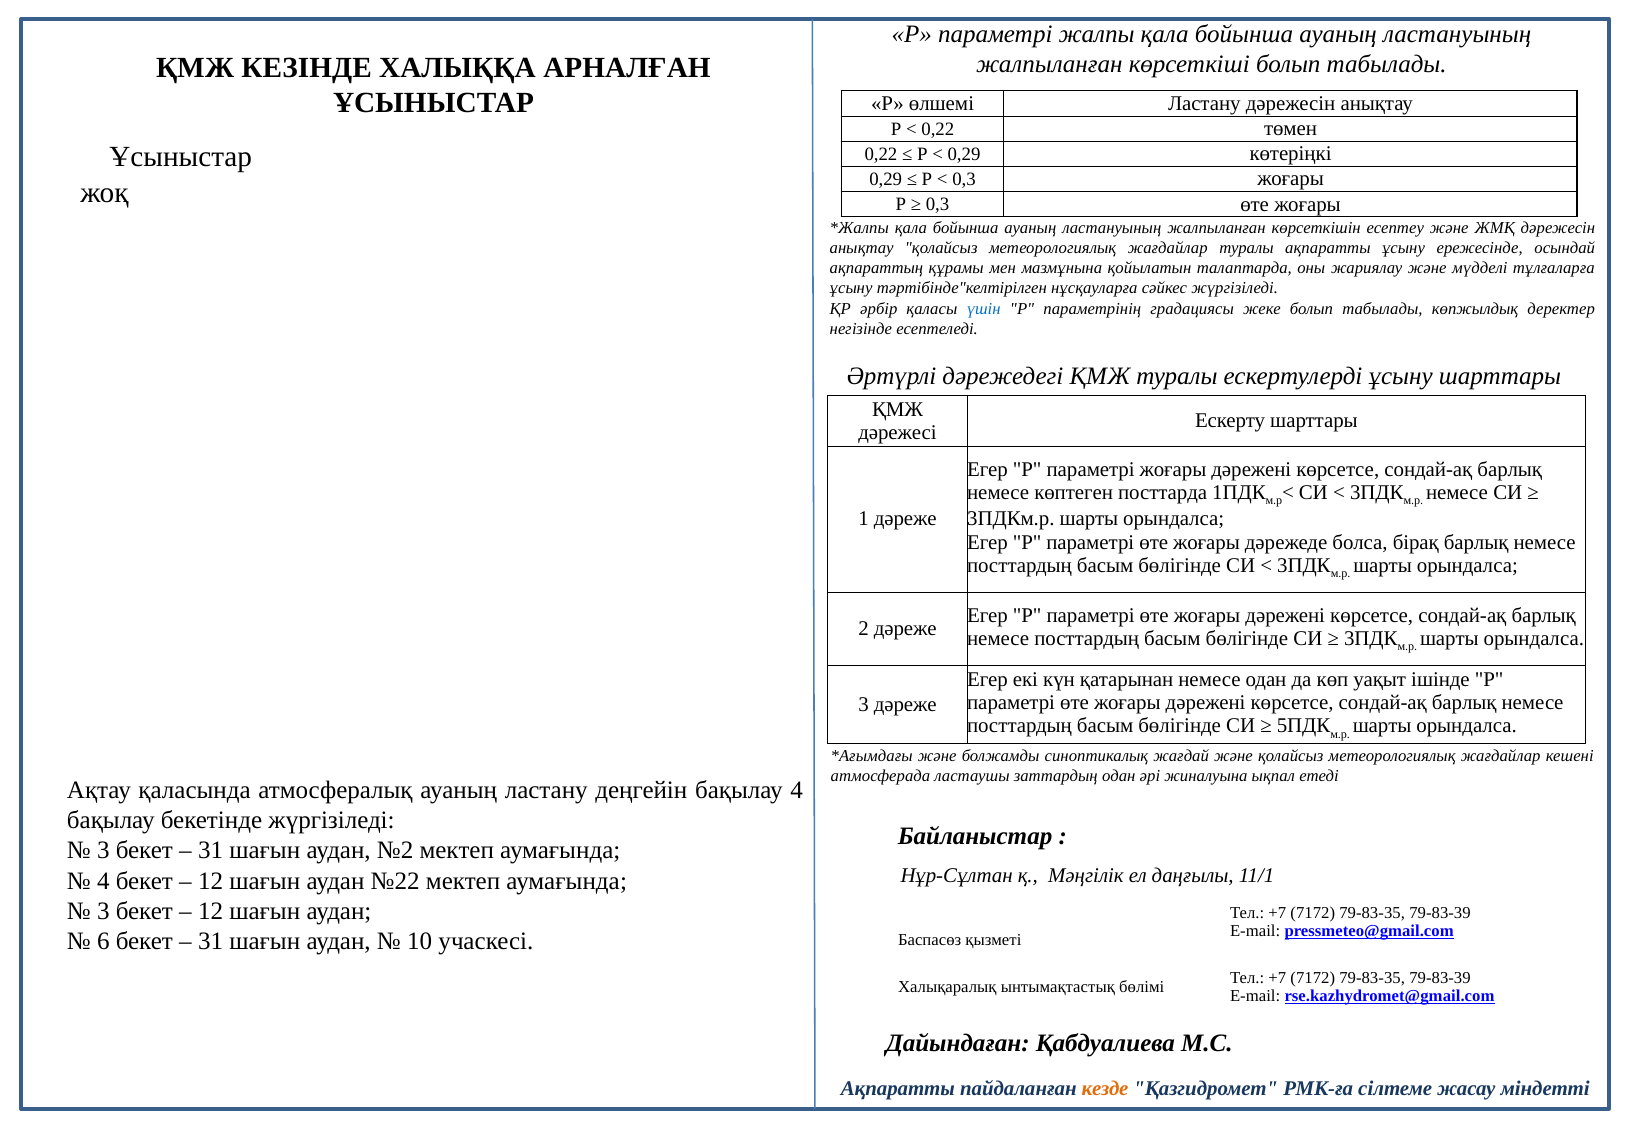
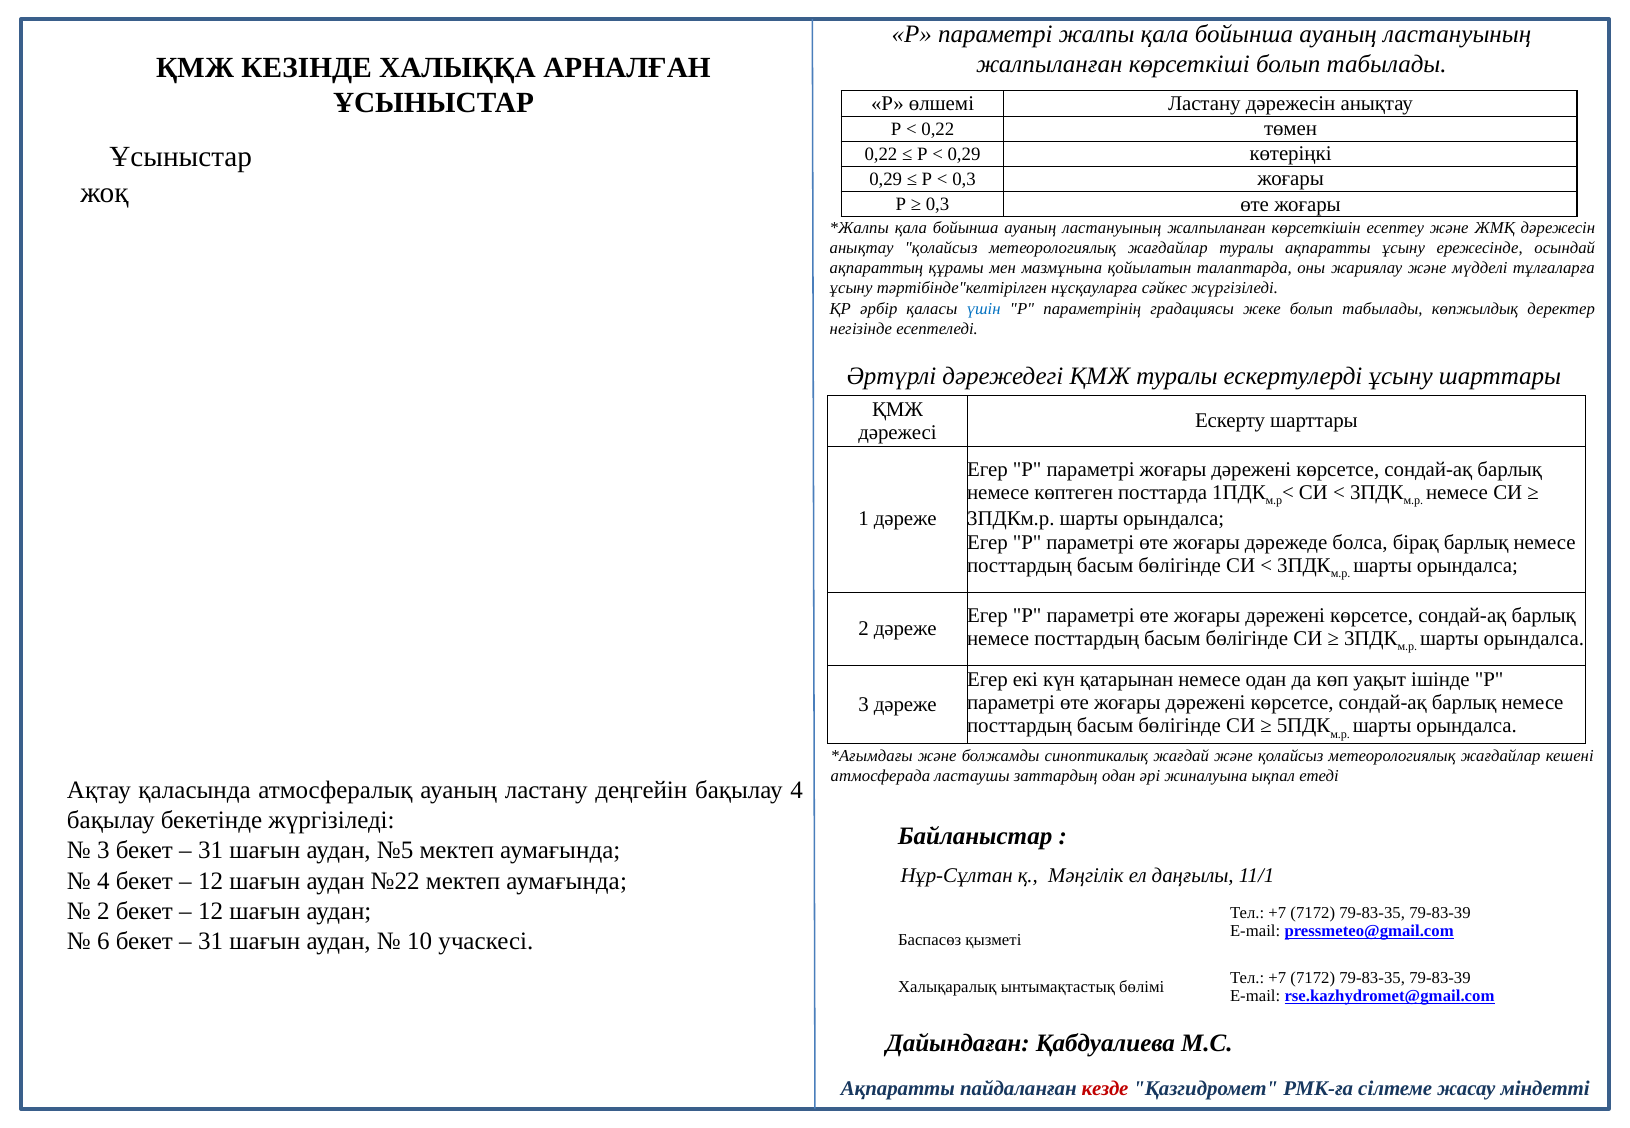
№2: №2 -> №5
3 at (103, 911): 3 -> 2
кезде colour: orange -> red
